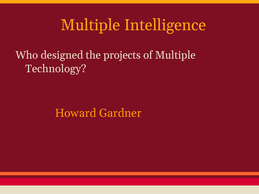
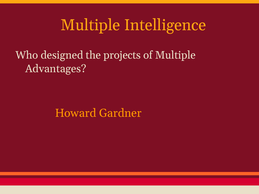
Technology: Technology -> Advantages
